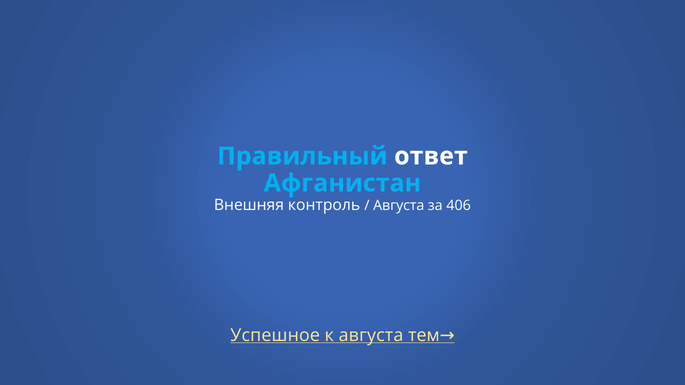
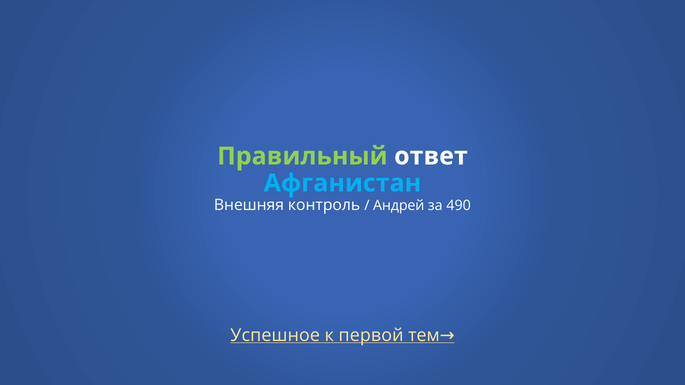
Правильный colour: light blue -> light green
Августа at (399, 206): Августа -> Андрей
406: 406 -> 490
к августа: августа -> первой
